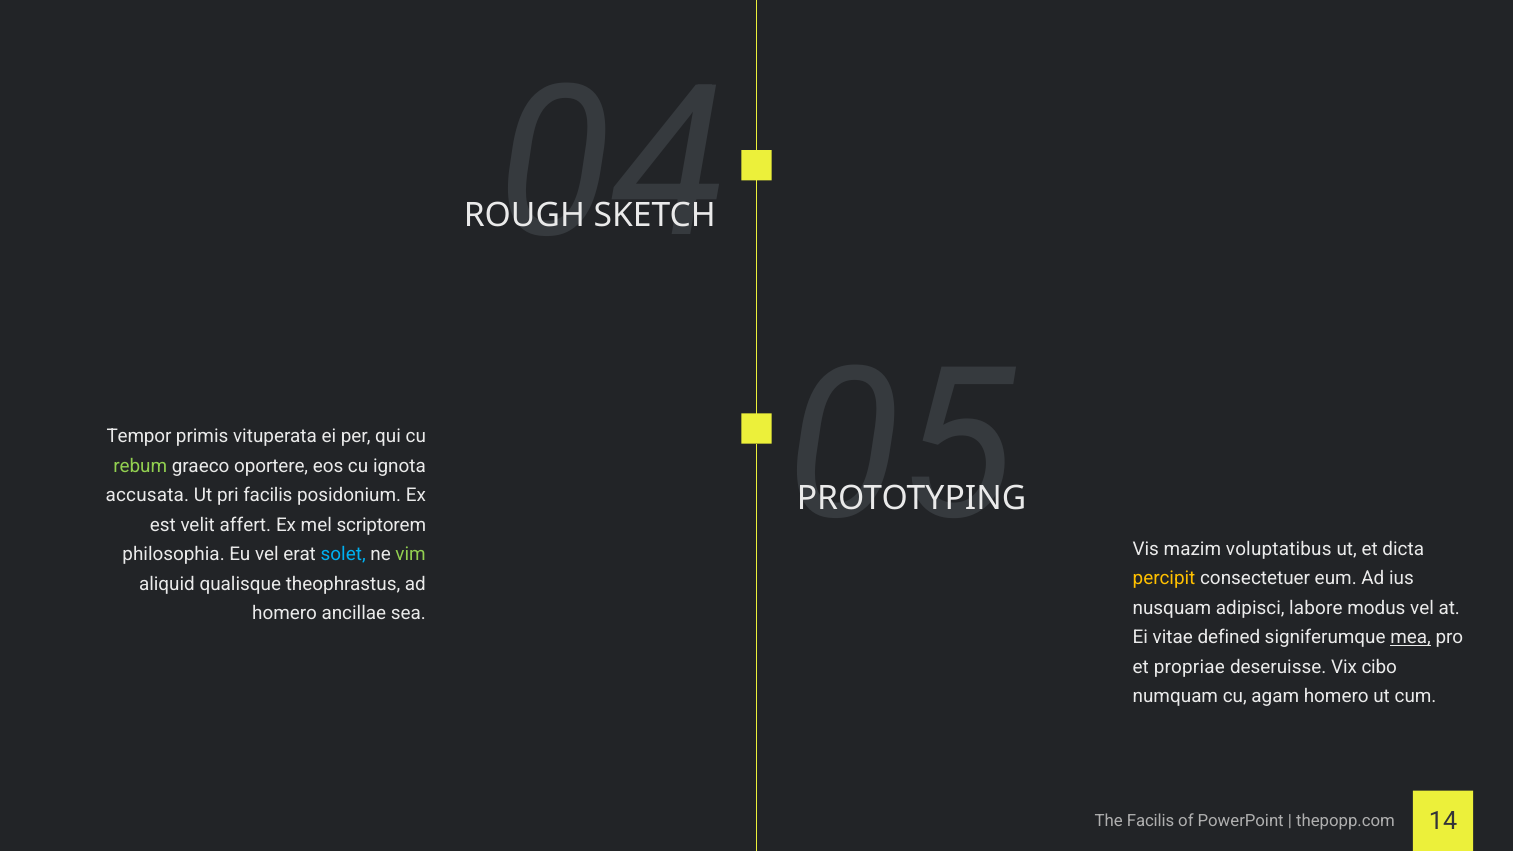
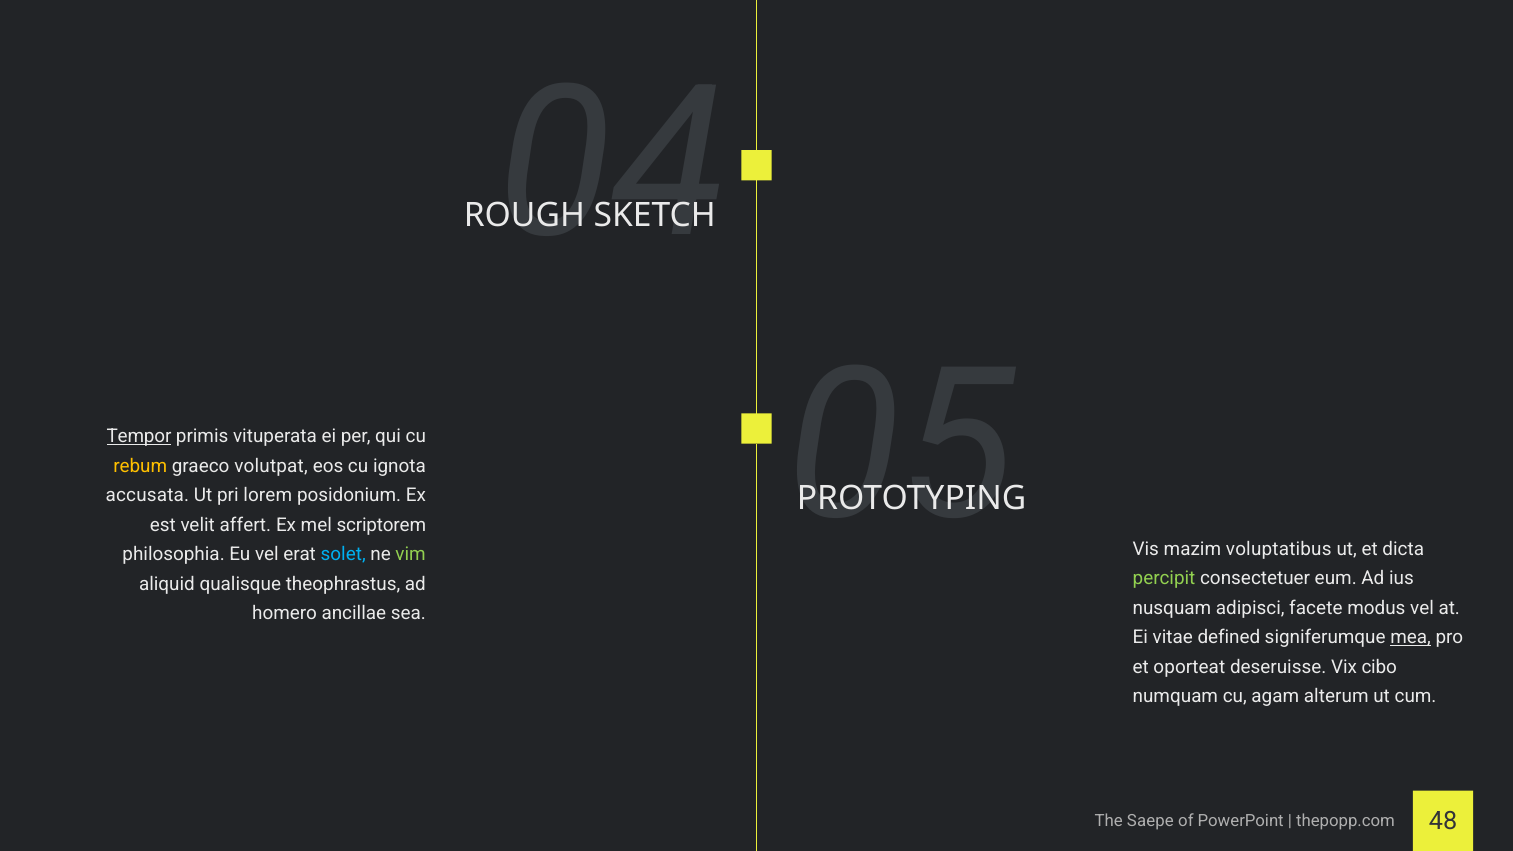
Tempor underline: none -> present
rebum colour: light green -> yellow
oportere: oportere -> volutpat
pri facilis: facilis -> lorem
percipit colour: yellow -> light green
labore: labore -> facete
propriae: propriae -> oporteat
agam homero: homero -> alterum
The Facilis: Facilis -> Saepe
14: 14 -> 48
